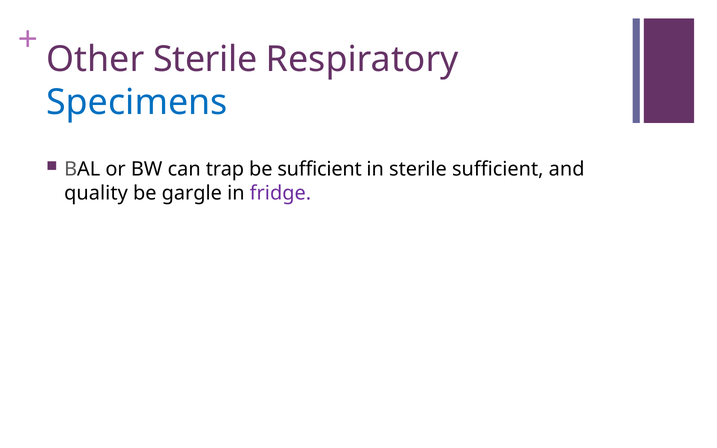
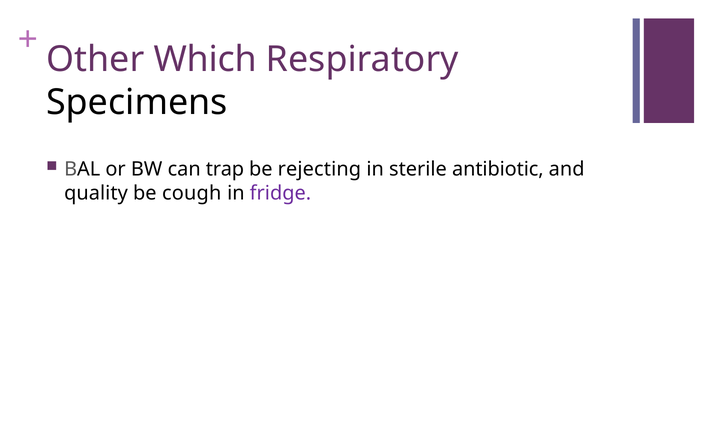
Other Sterile: Sterile -> Which
Specimens colour: blue -> black
be sufficient: sufficient -> rejecting
sterile sufficient: sufficient -> antibiotic
gargle: gargle -> cough
